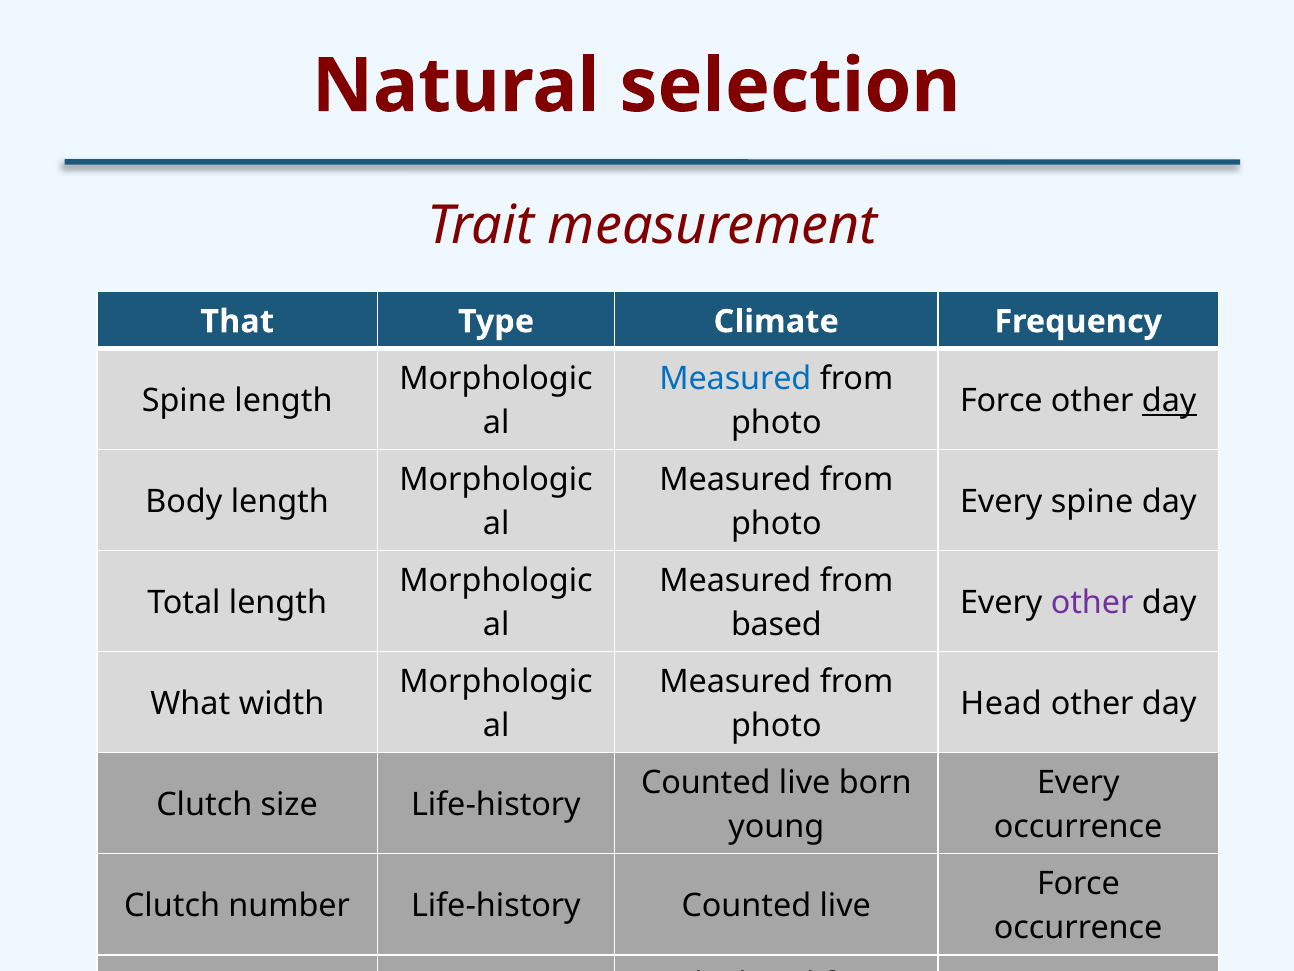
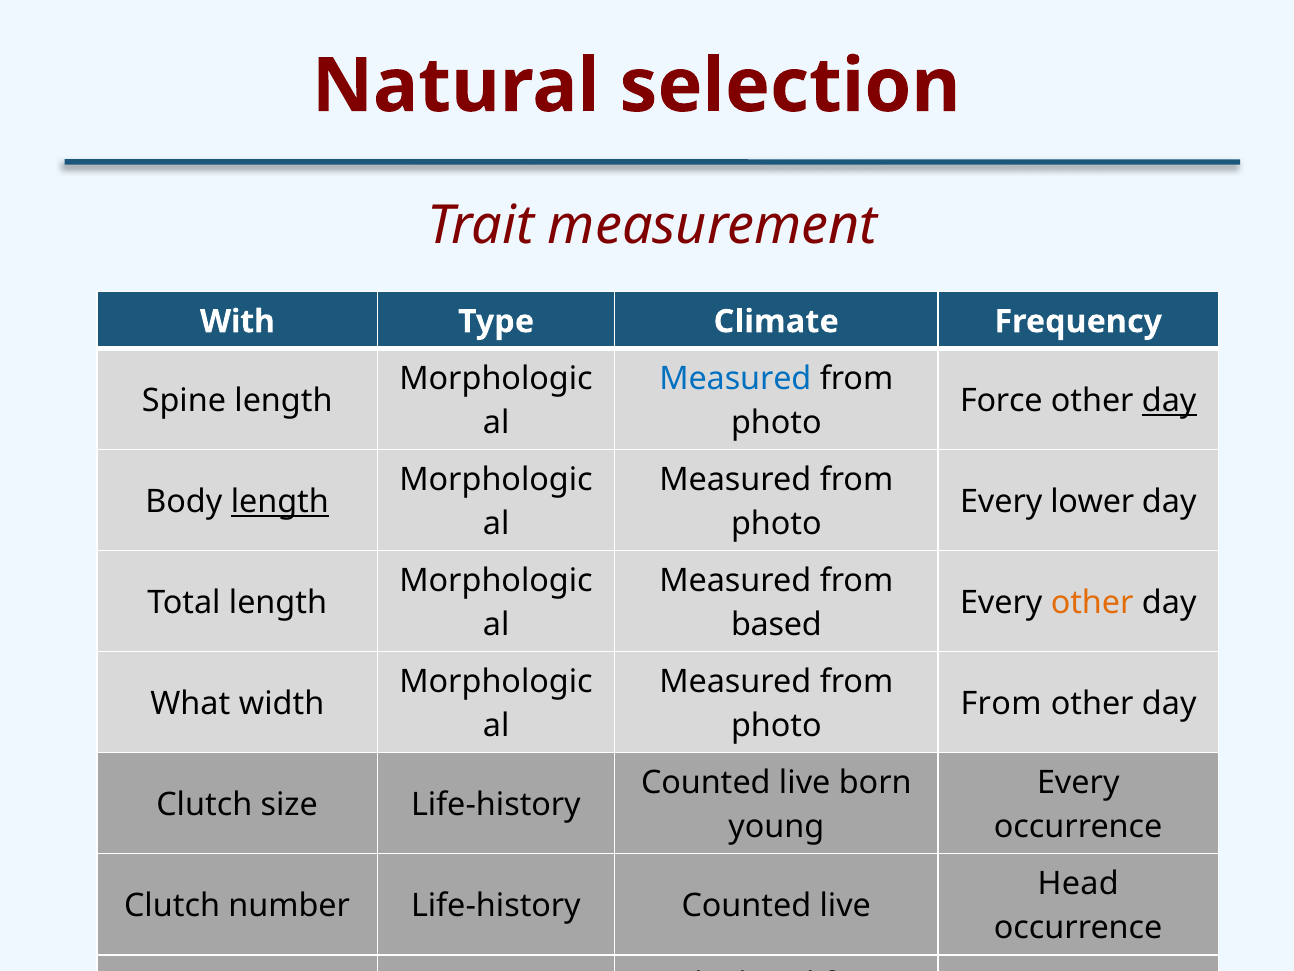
That: That -> With
length at (280, 501) underline: none -> present
Every spine: spine -> lower
other at (1092, 602) colour: purple -> orange
Head at (1001, 704): Head -> From
Force at (1078, 884): Force -> Head
